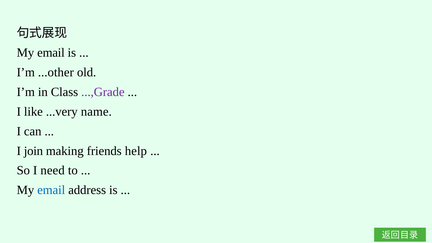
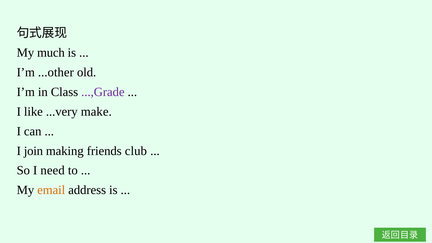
email at (51, 53): email -> much
name: name -> make
help: help -> club
email at (51, 190) colour: blue -> orange
